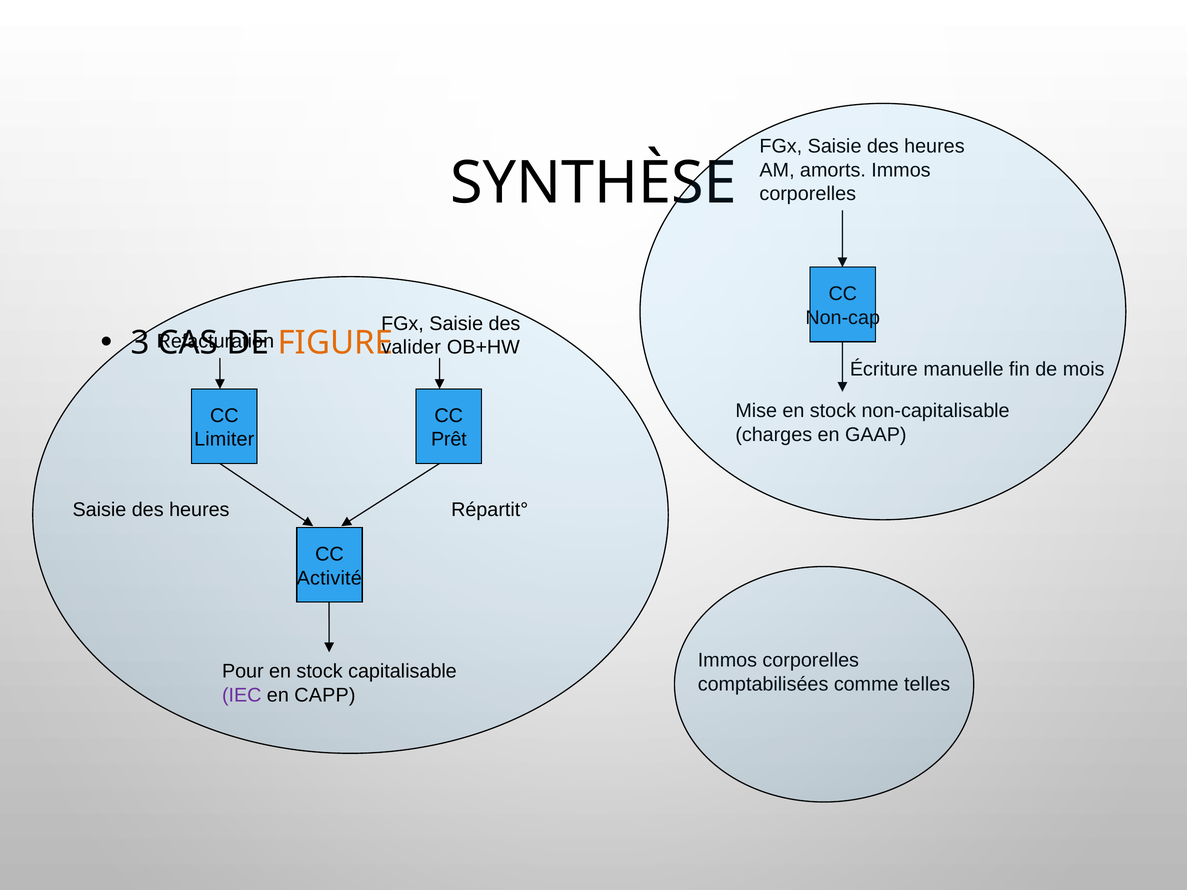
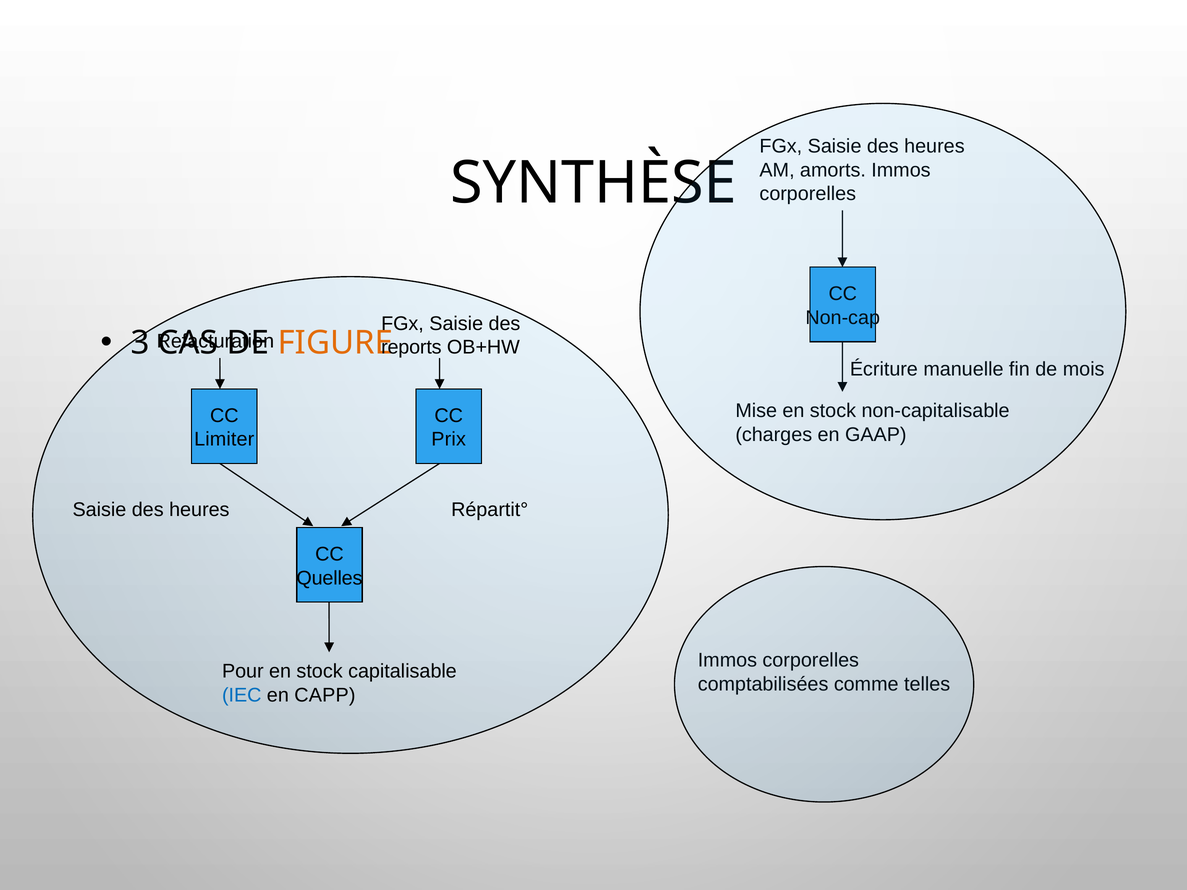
valider: valider -> reports
Prêt: Prêt -> Prix
Activité: Activité -> Quelles
IEC colour: purple -> blue
